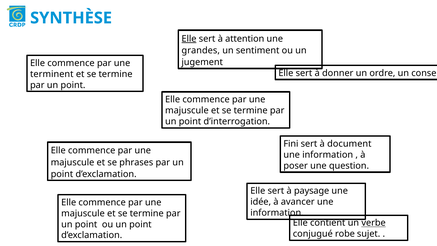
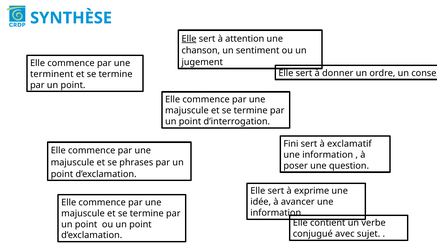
grandes: grandes -> chanson
document: document -> exclamatif
paysage: paysage -> exprime
verbe underline: present -> none
robe: robe -> avec
